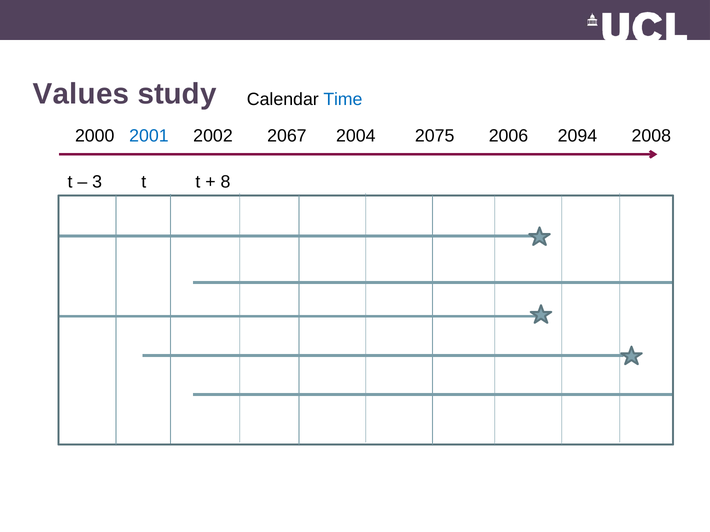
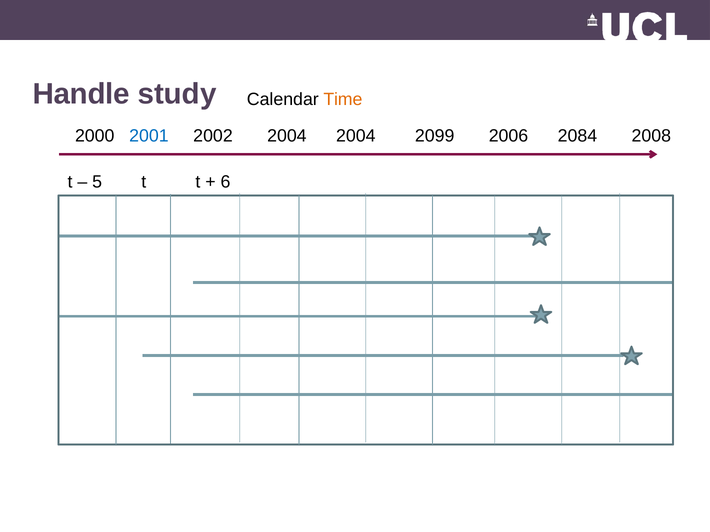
Values: Values -> Handle
Time colour: blue -> orange
2002 2067: 2067 -> 2004
2075: 2075 -> 2099
2094: 2094 -> 2084
3: 3 -> 5
8: 8 -> 6
